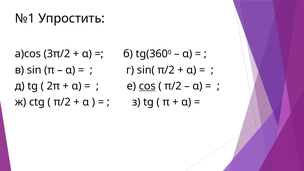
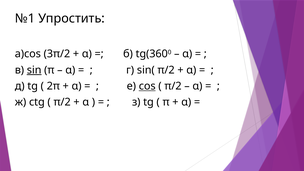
sin underline: none -> present
